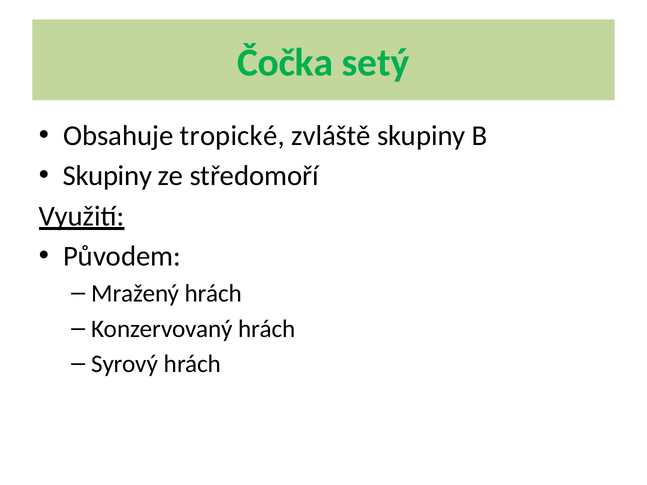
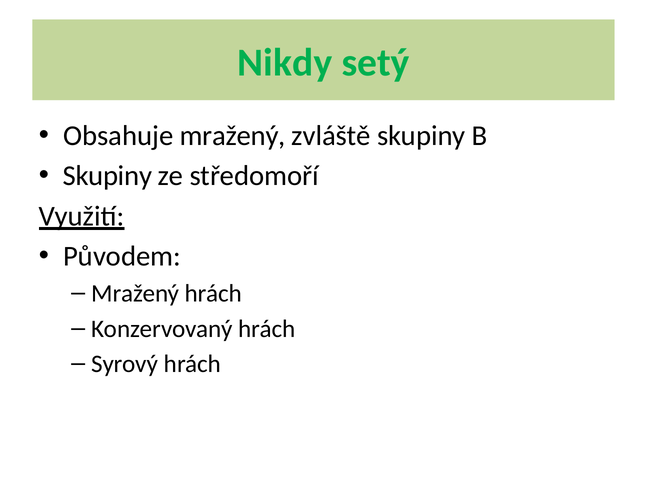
Čočka: Čočka -> Nikdy
Obsahuje tropické: tropické -> mražený
